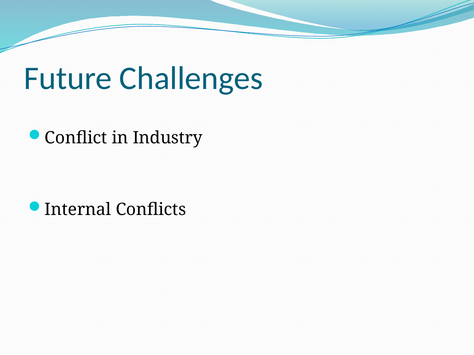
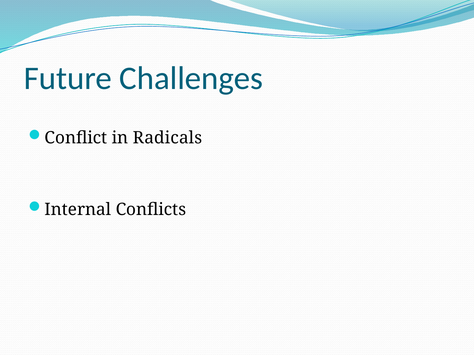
Industry: Industry -> Radicals
